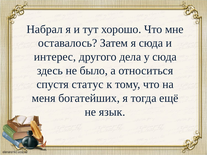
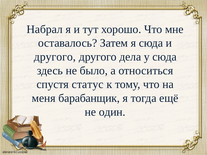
интерес at (55, 57): интерес -> другого
богатейших: богатейших -> барабанщик
язык: язык -> один
